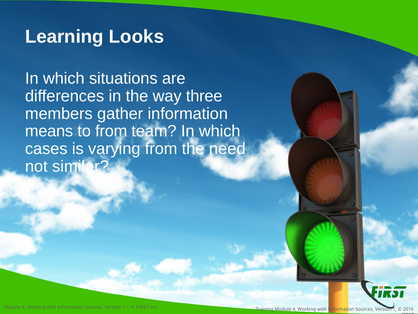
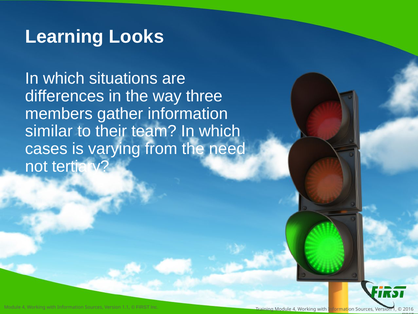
means: means -> similar
to from: from -> their
similar: similar -> tertiary
